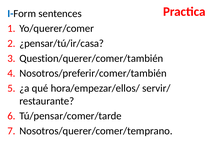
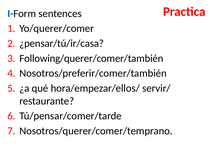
Question/querer/comer/también: Question/querer/comer/también -> Following/querer/comer/también
